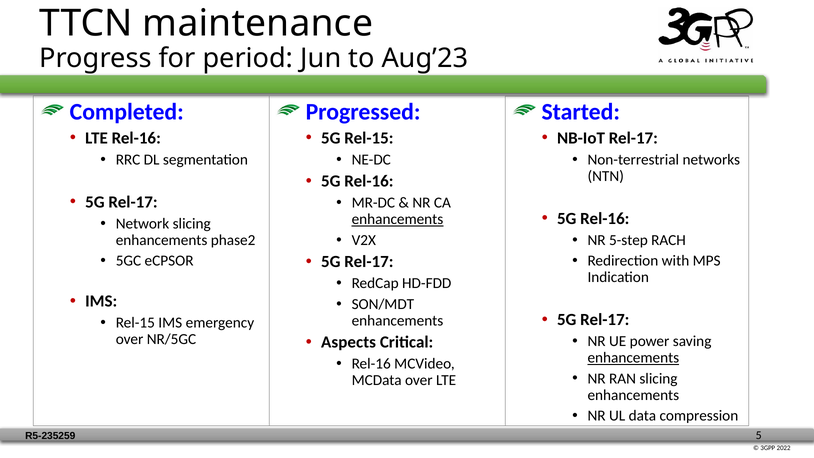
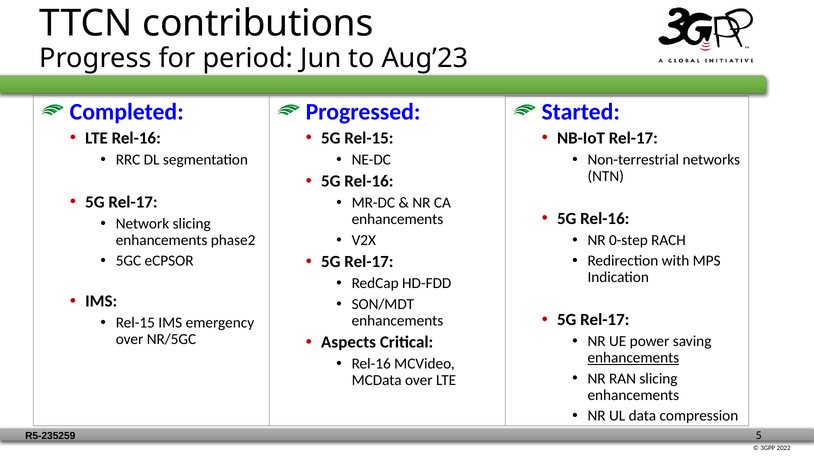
maintenance: maintenance -> contributions
enhancements at (397, 219) underline: present -> none
5-step: 5-step -> 0-step
